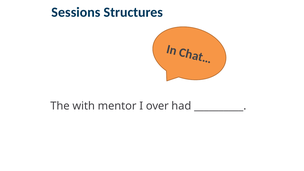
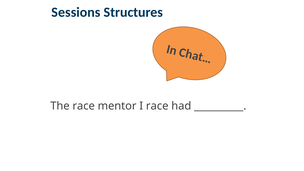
The with: with -> race
I over: over -> race
